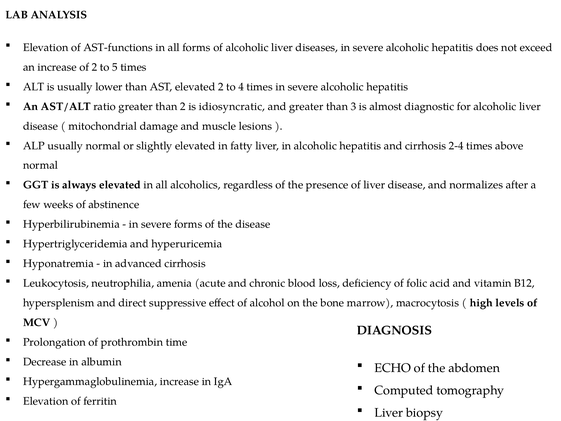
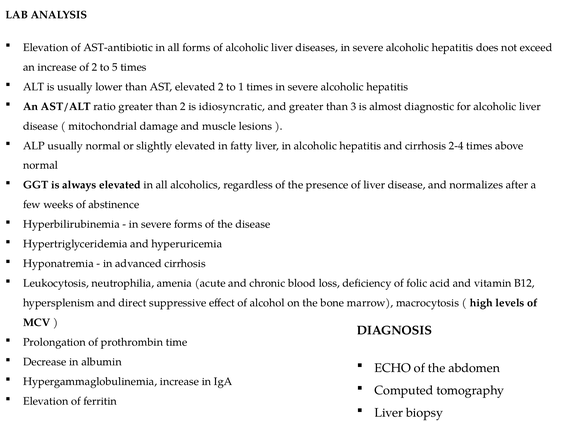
AST-functions: AST-functions -> AST-antibiotic
4: 4 -> 1
